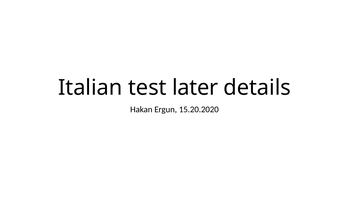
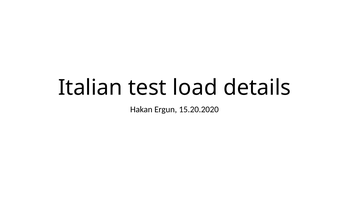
later: later -> load
